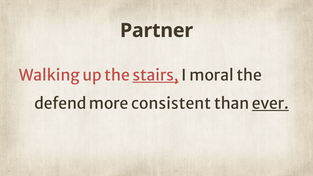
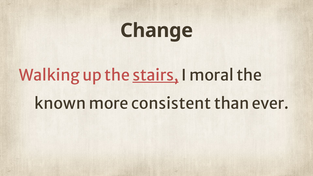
Partner: Partner -> Change
defend: defend -> known
ever underline: present -> none
